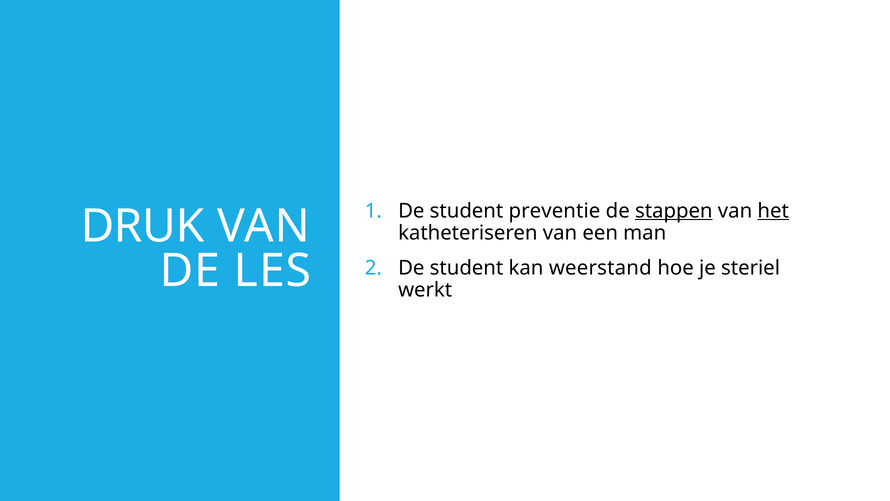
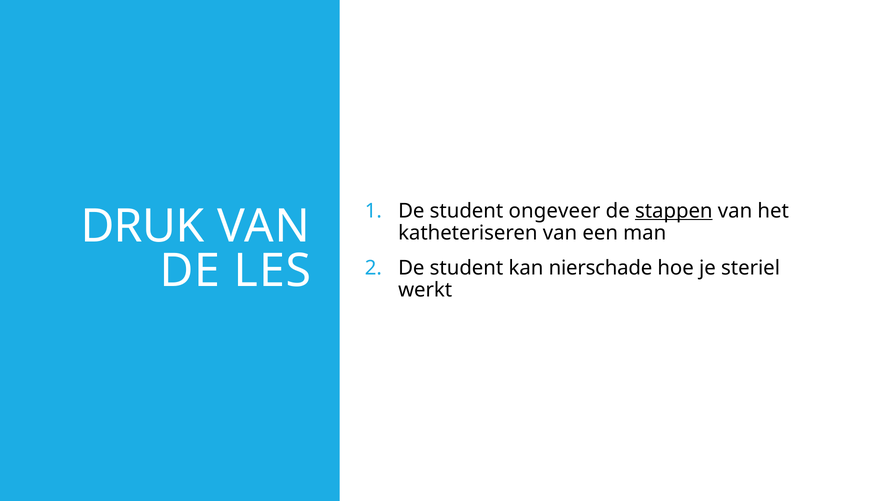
preventie: preventie -> ongeveer
het underline: present -> none
weerstand: weerstand -> nierschade
